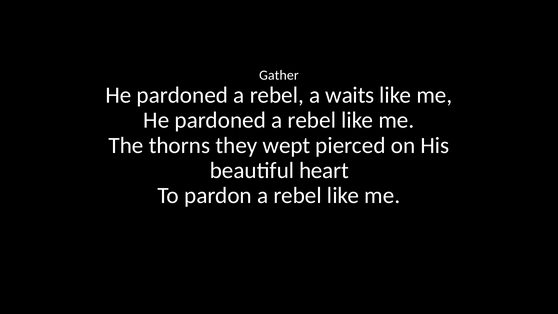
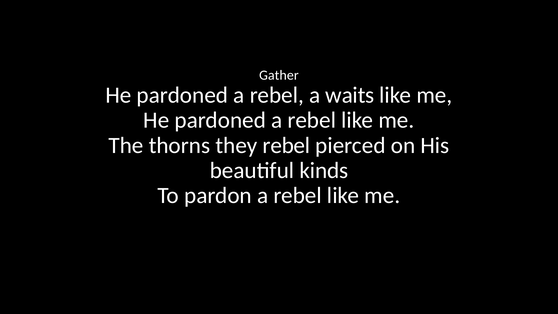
they wept: wept -> rebel
heart: heart -> kinds
